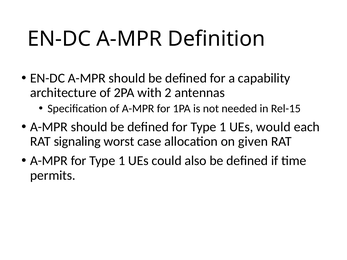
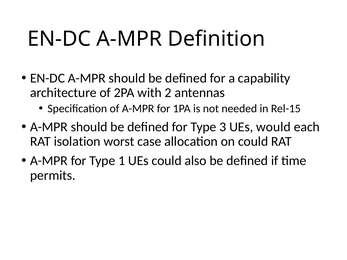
defined for Type 1: 1 -> 3
signaling: signaling -> isolation
on given: given -> could
